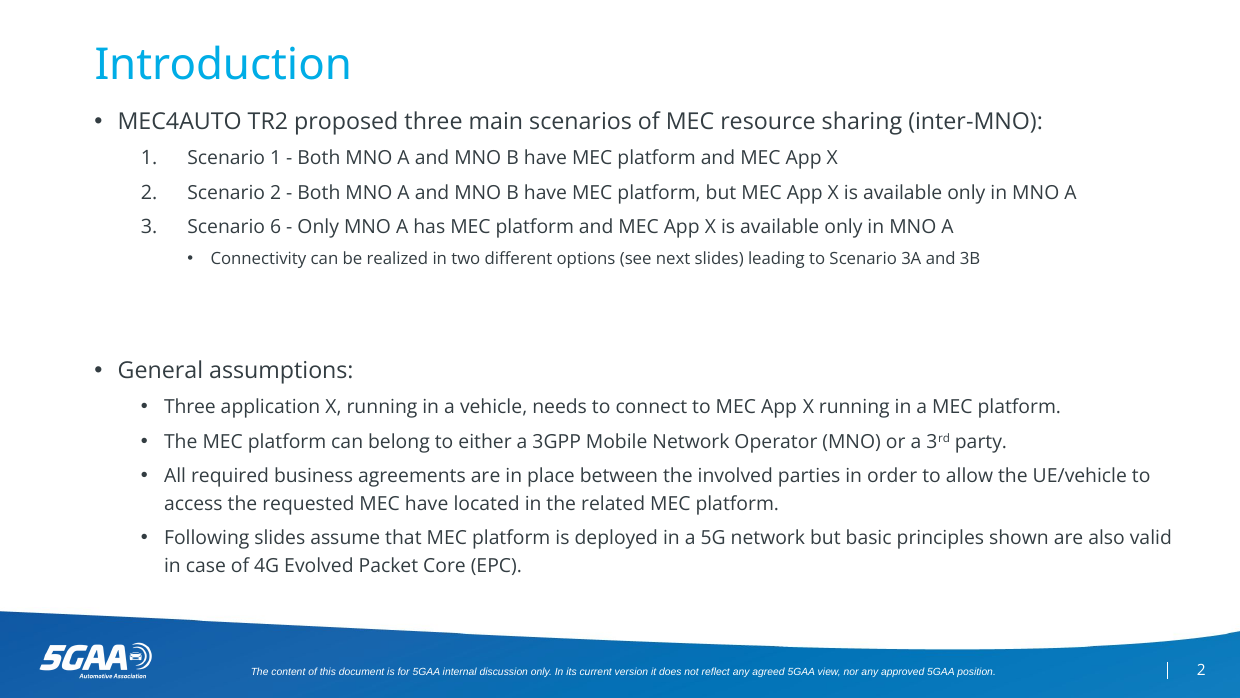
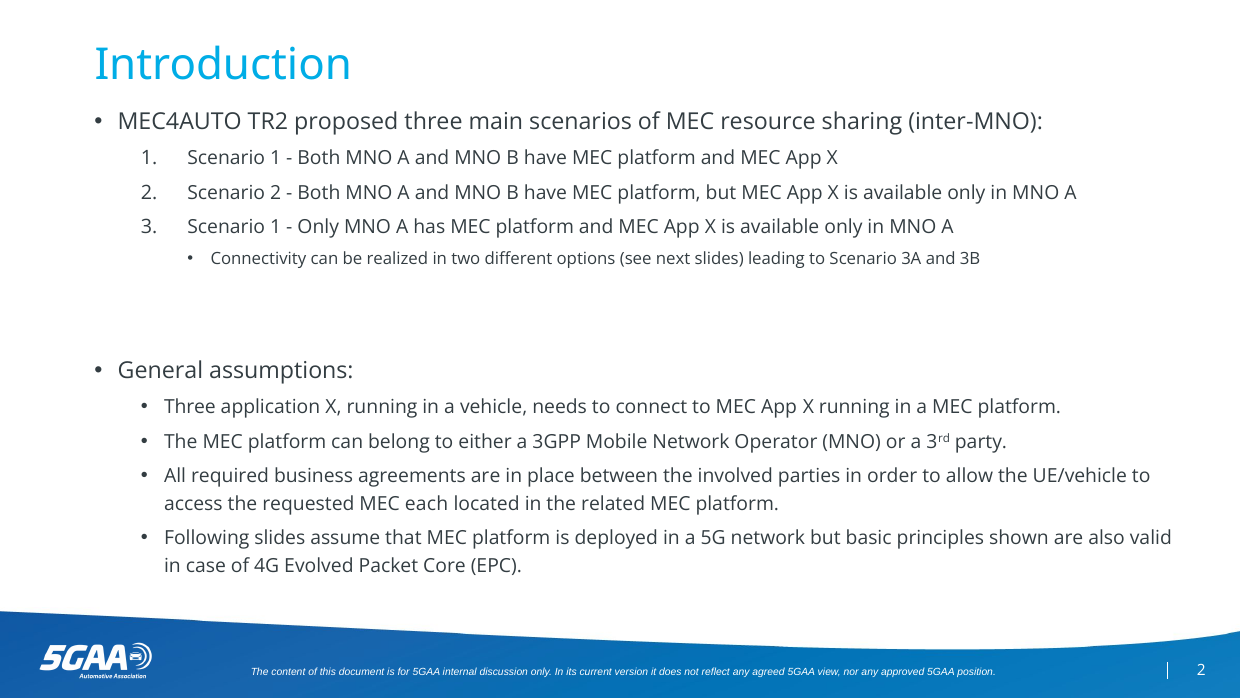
3 Scenario 6: 6 -> 1
MEC have: have -> each
